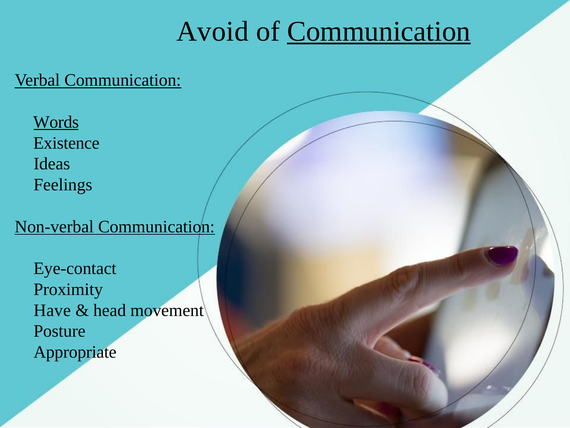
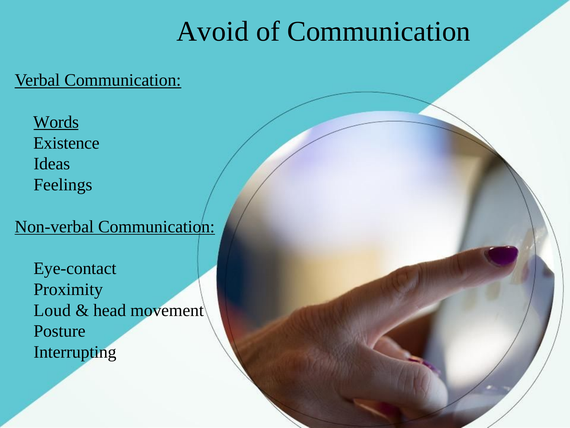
Communication at (379, 31) underline: present -> none
Have: Have -> Loud
Appropriate: Appropriate -> Interrupting
